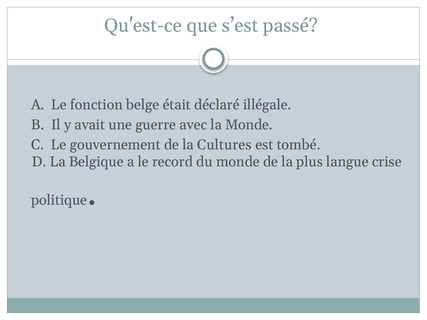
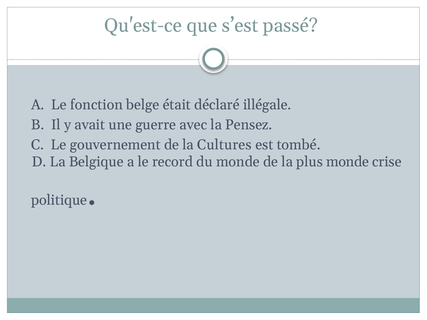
la Monde: Monde -> Pensez
plus langue: langue -> monde
